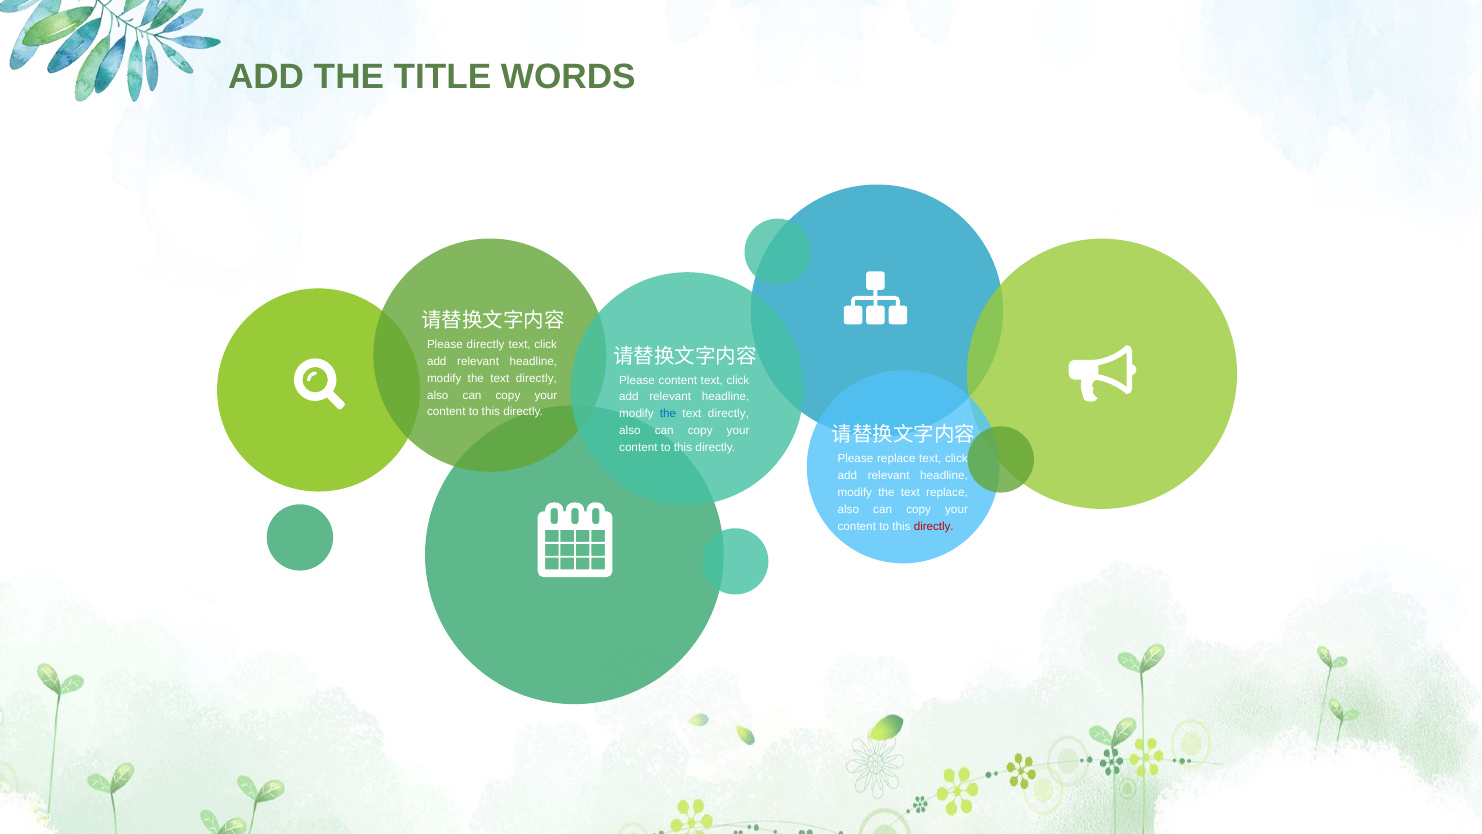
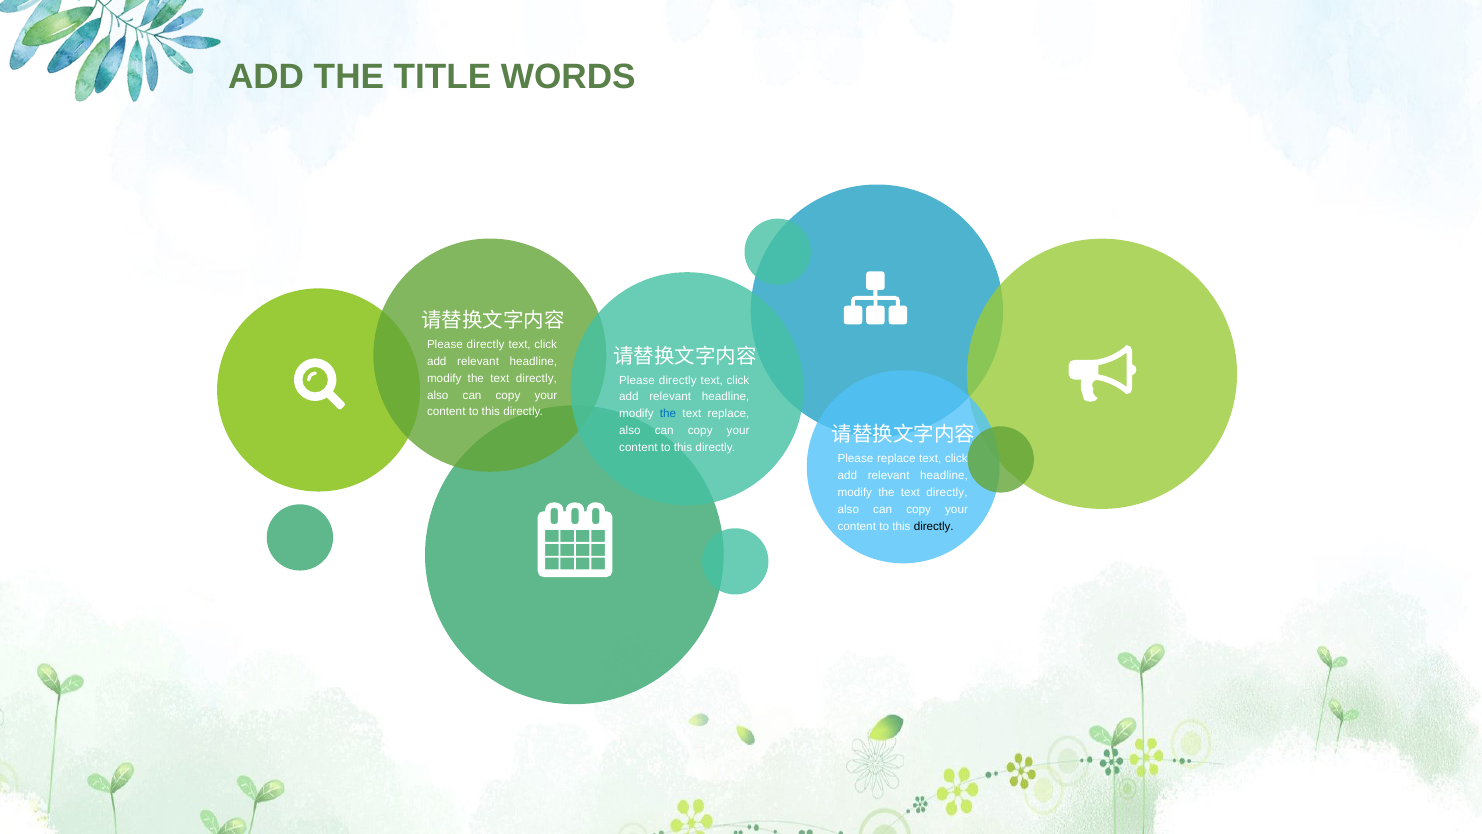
content at (678, 380): content -> directly
directly at (729, 414): directly -> replace
replace at (947, 492): replace -> directly
directly at (934, 526) colour: red -> black
